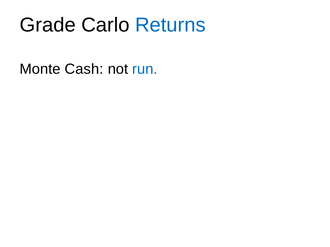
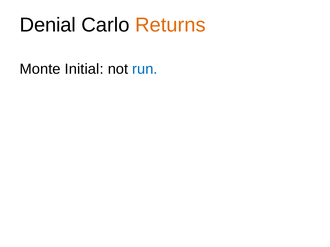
Grade: Grade -> Denial
Returns colour: blue -> orange
Cash: Cash -> Initial
